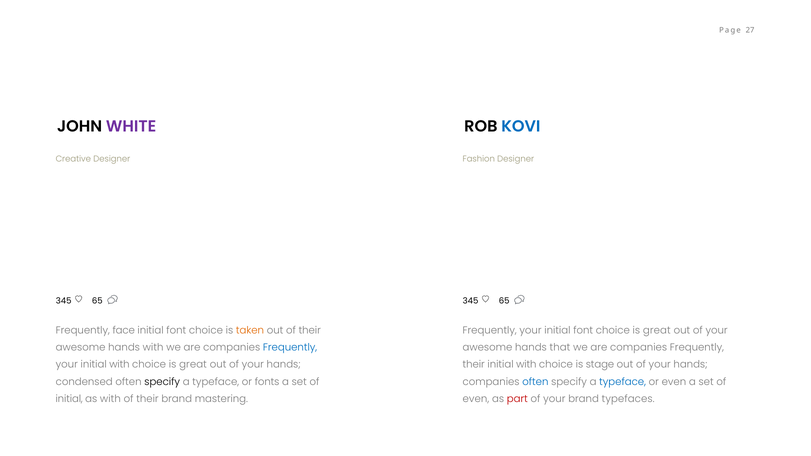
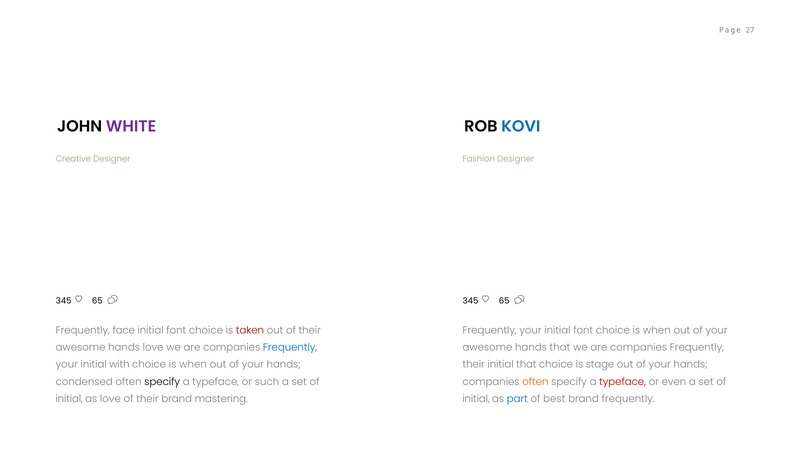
taken colour: orange -> red
font choice is great: great -> when
hands with: with -> love
great at (193, 365): great -> when
with at (526, 365): with -> that
fonts: fonts -> such
often at (535, 382) colour: blue -> orange
typeface at (623, 382) colour: blue -> red
as with: with -> love
even at (476, 399): even -> initial
part colour: red -> blue
your at (554, 399): your -> best
brand typefaces: typefaces -> frequently
